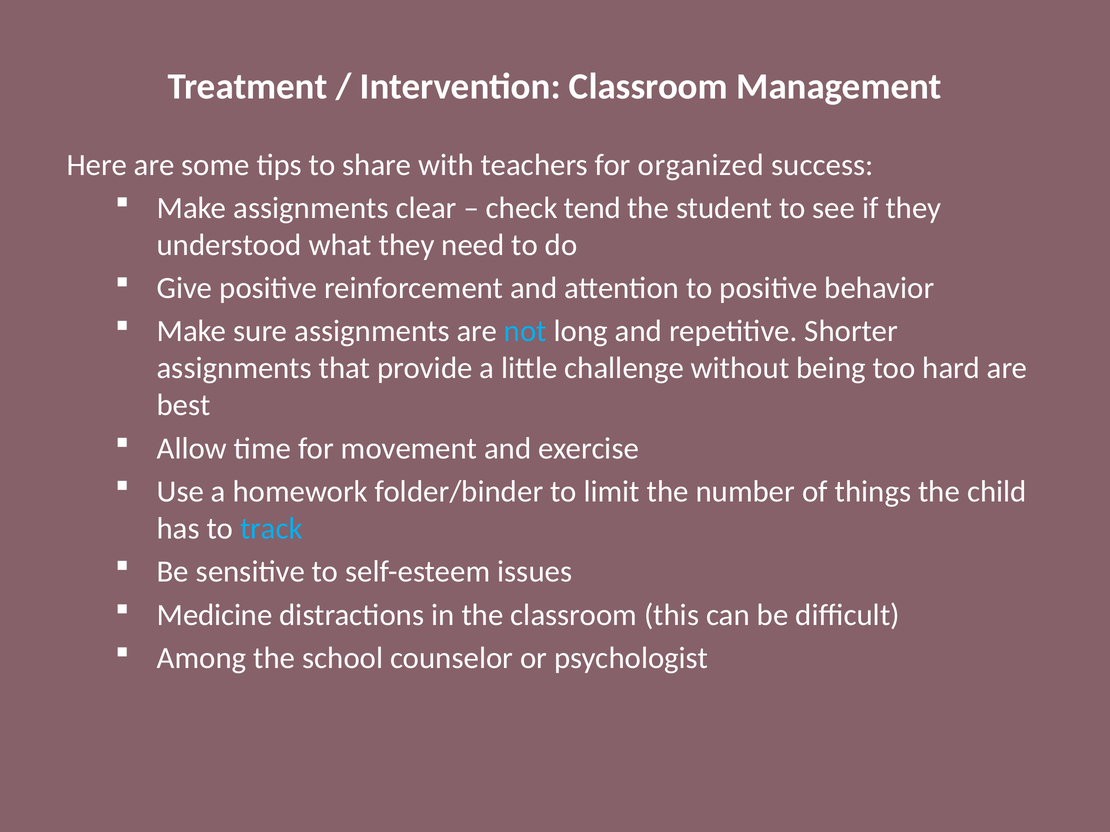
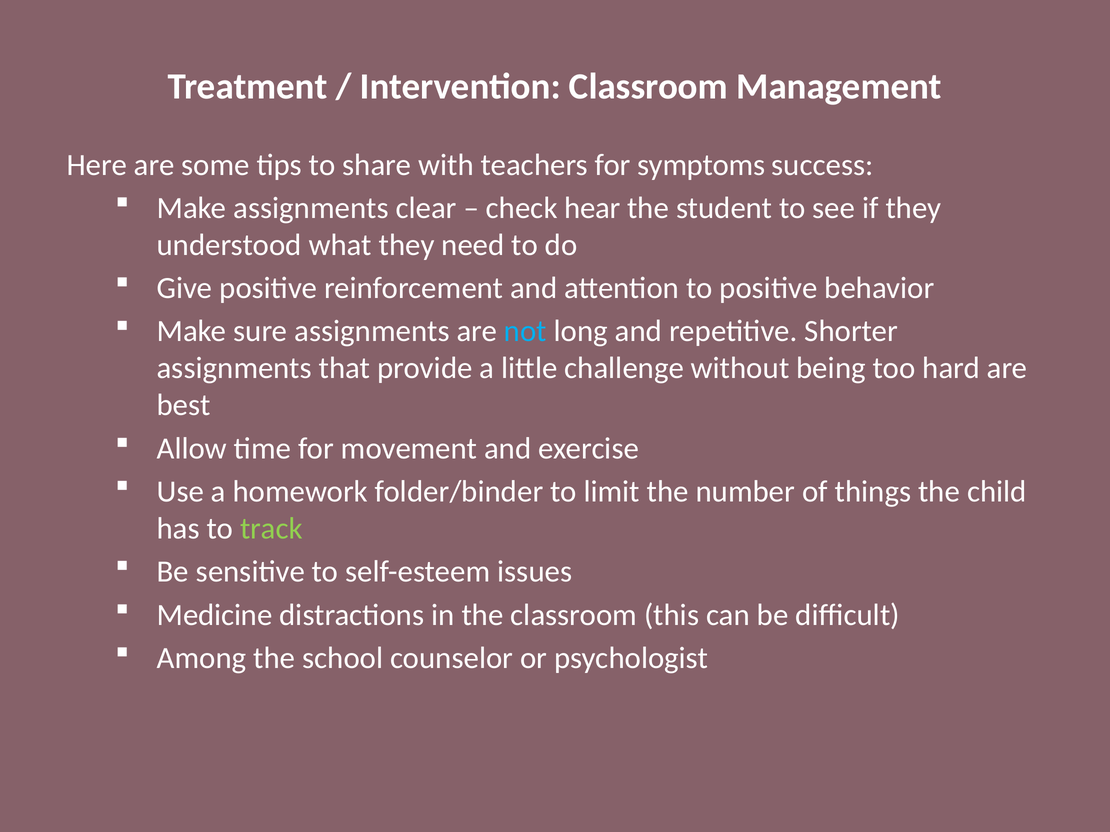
organized: organized -> symptoms
tend: tend -> hear
track colour: light blue -> light green
